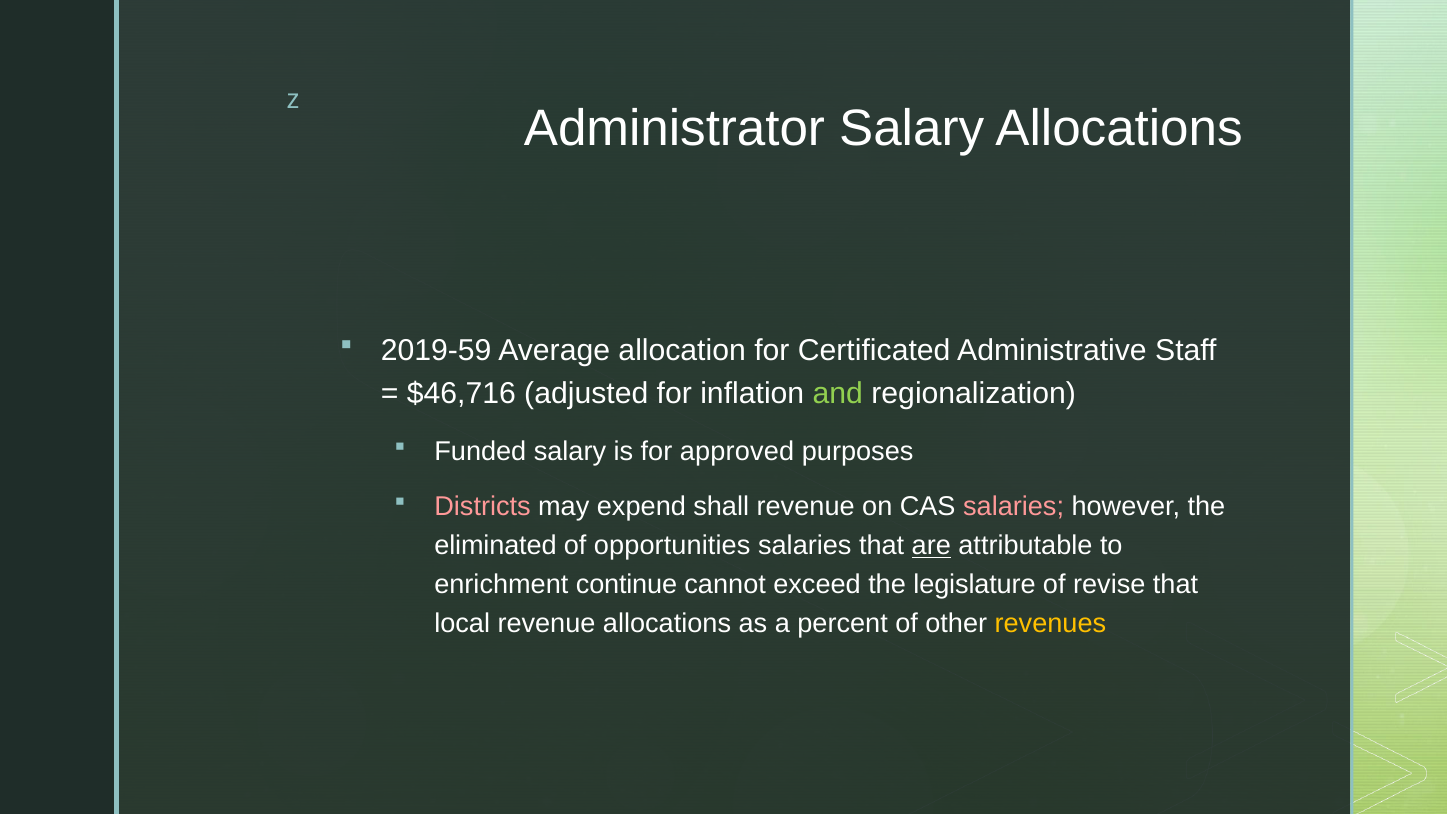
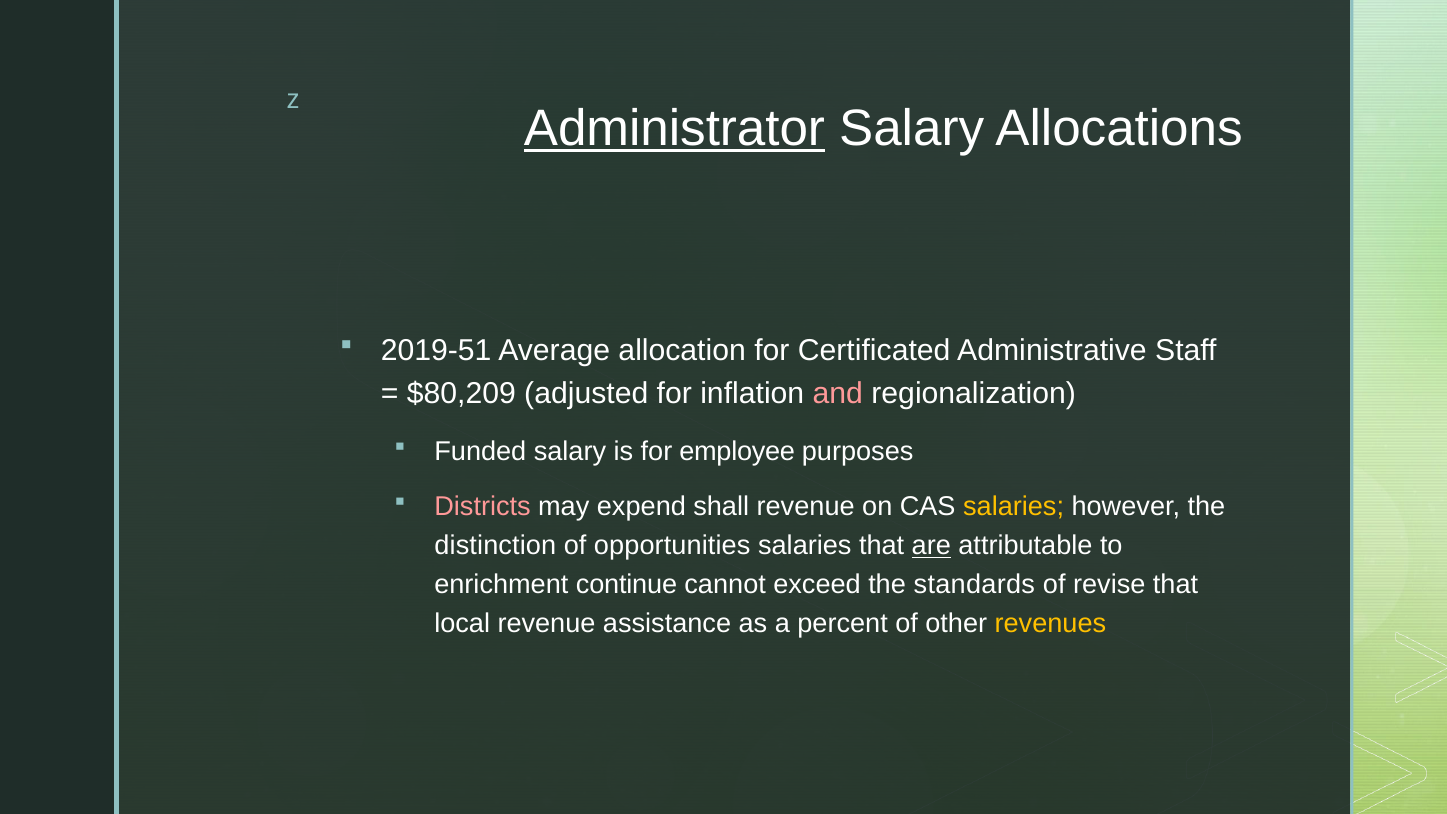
Administrator underline: none -> present
2019-59: 2019-59 -> 2019-51
$46,716: $46,716 -> $80,209
and colour: light green -> pink
approved: approved -> employee
salaries at (1014, 507) colour: pink -> yellow
eliminated: eliminated -> distinction
legislature: legislature -> standards
revenue allocations: allocations -> assistance
